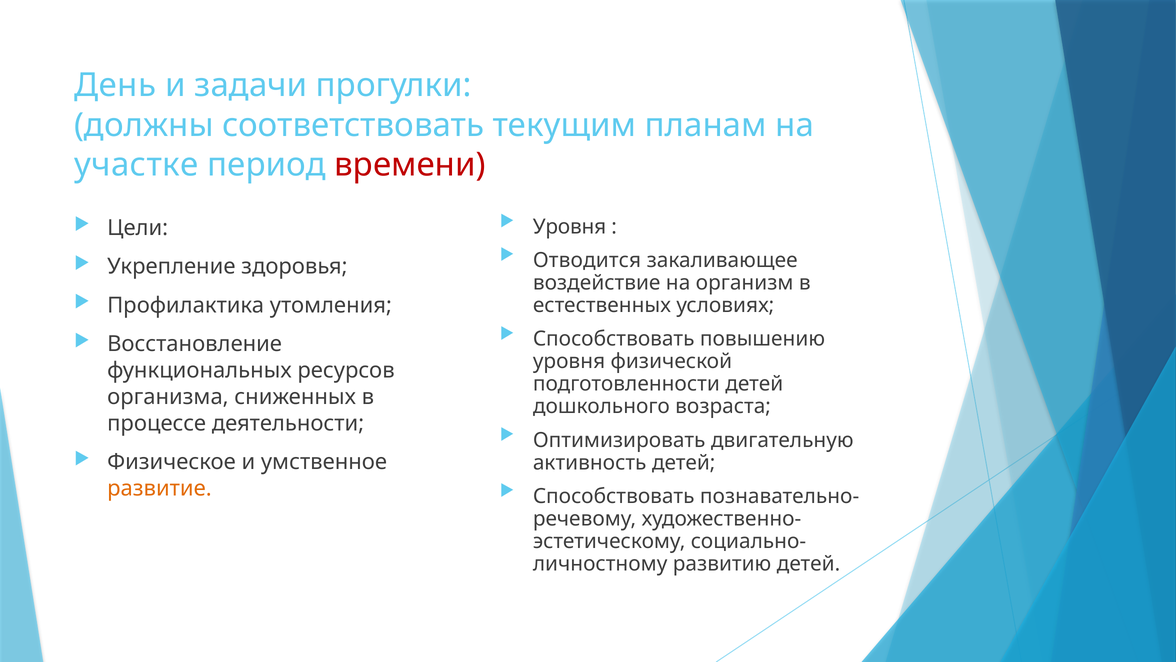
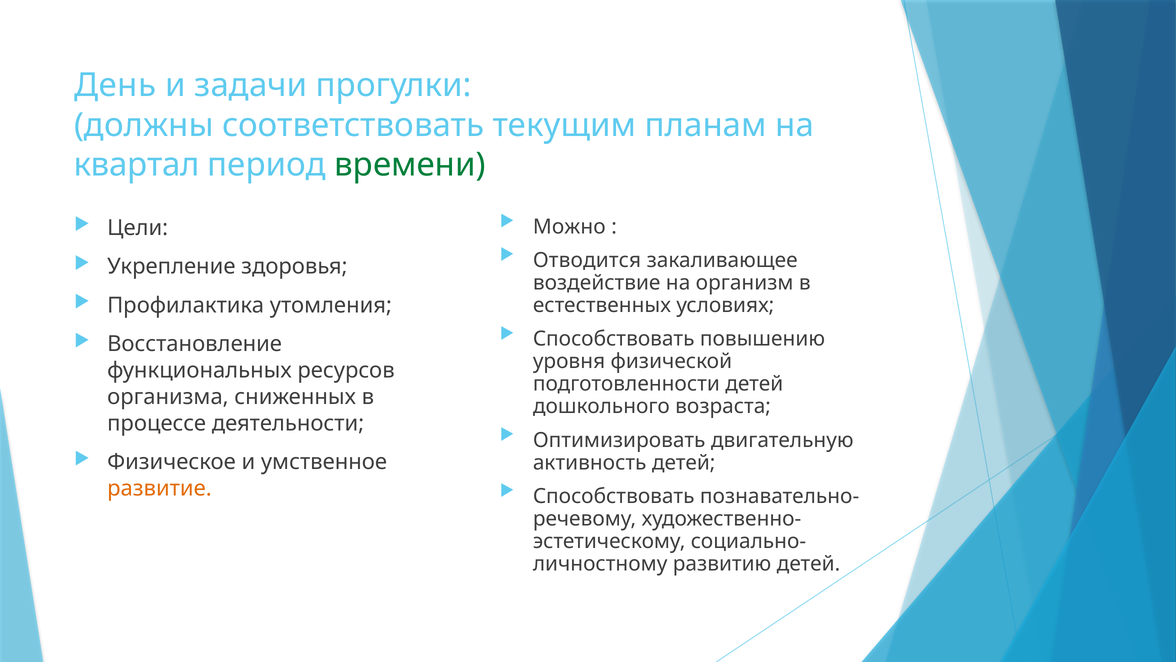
участке: участке -> квартал
времени colour: red -> green
Уровня at (569, 227): Уровня -> Можно
